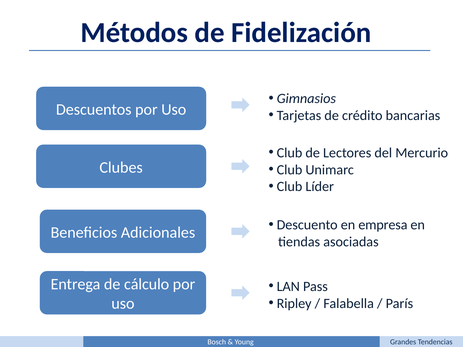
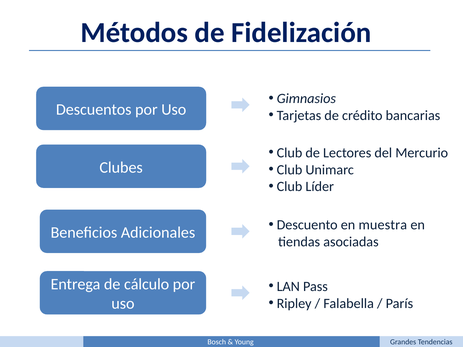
empresa: empresa -> muestra
